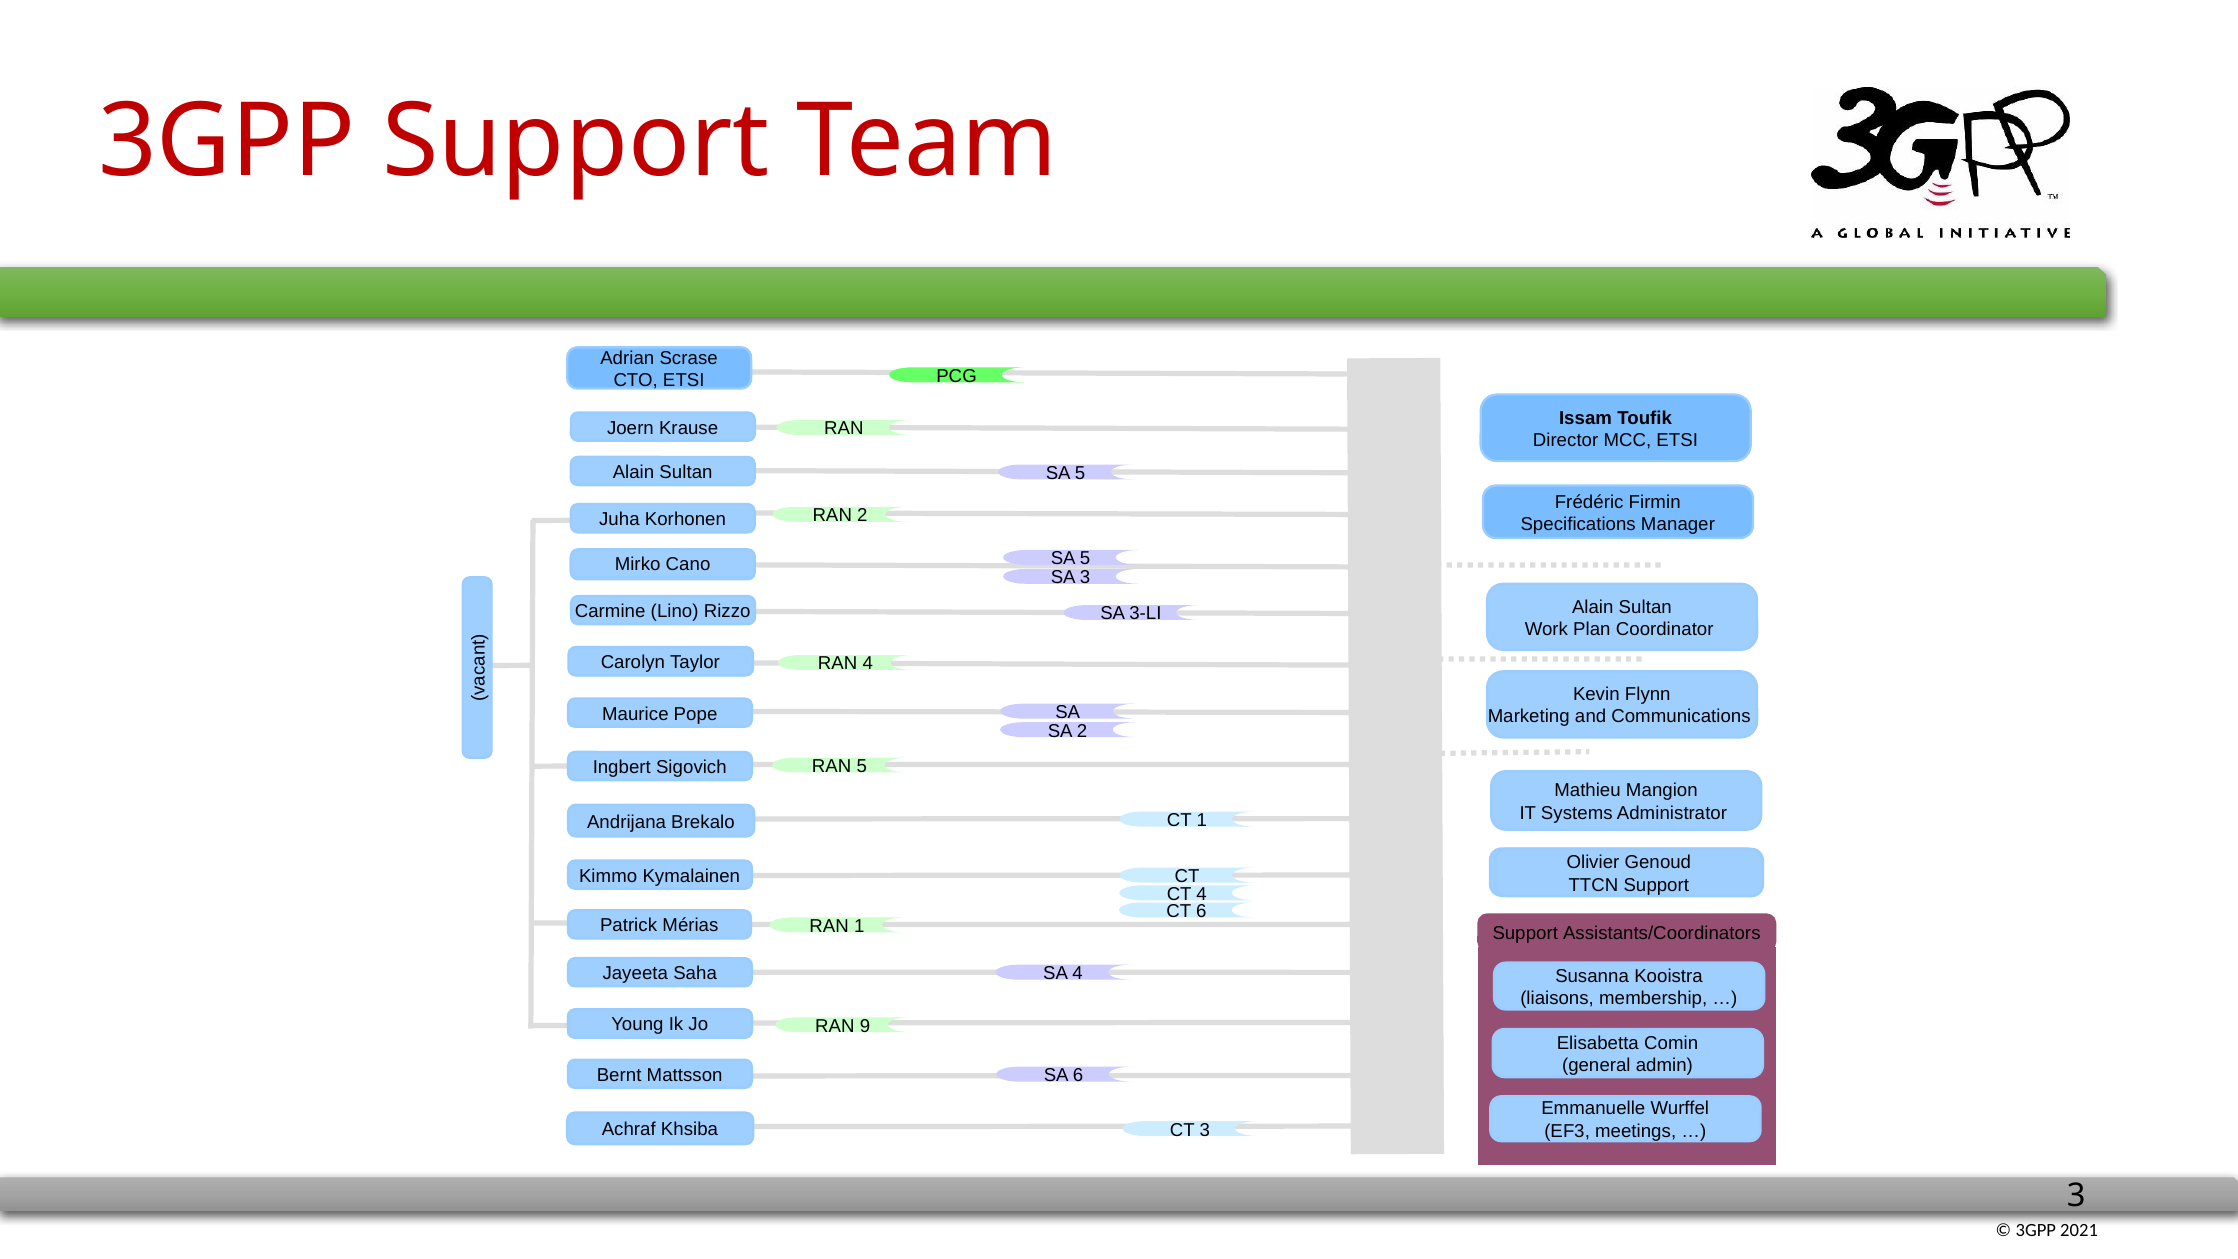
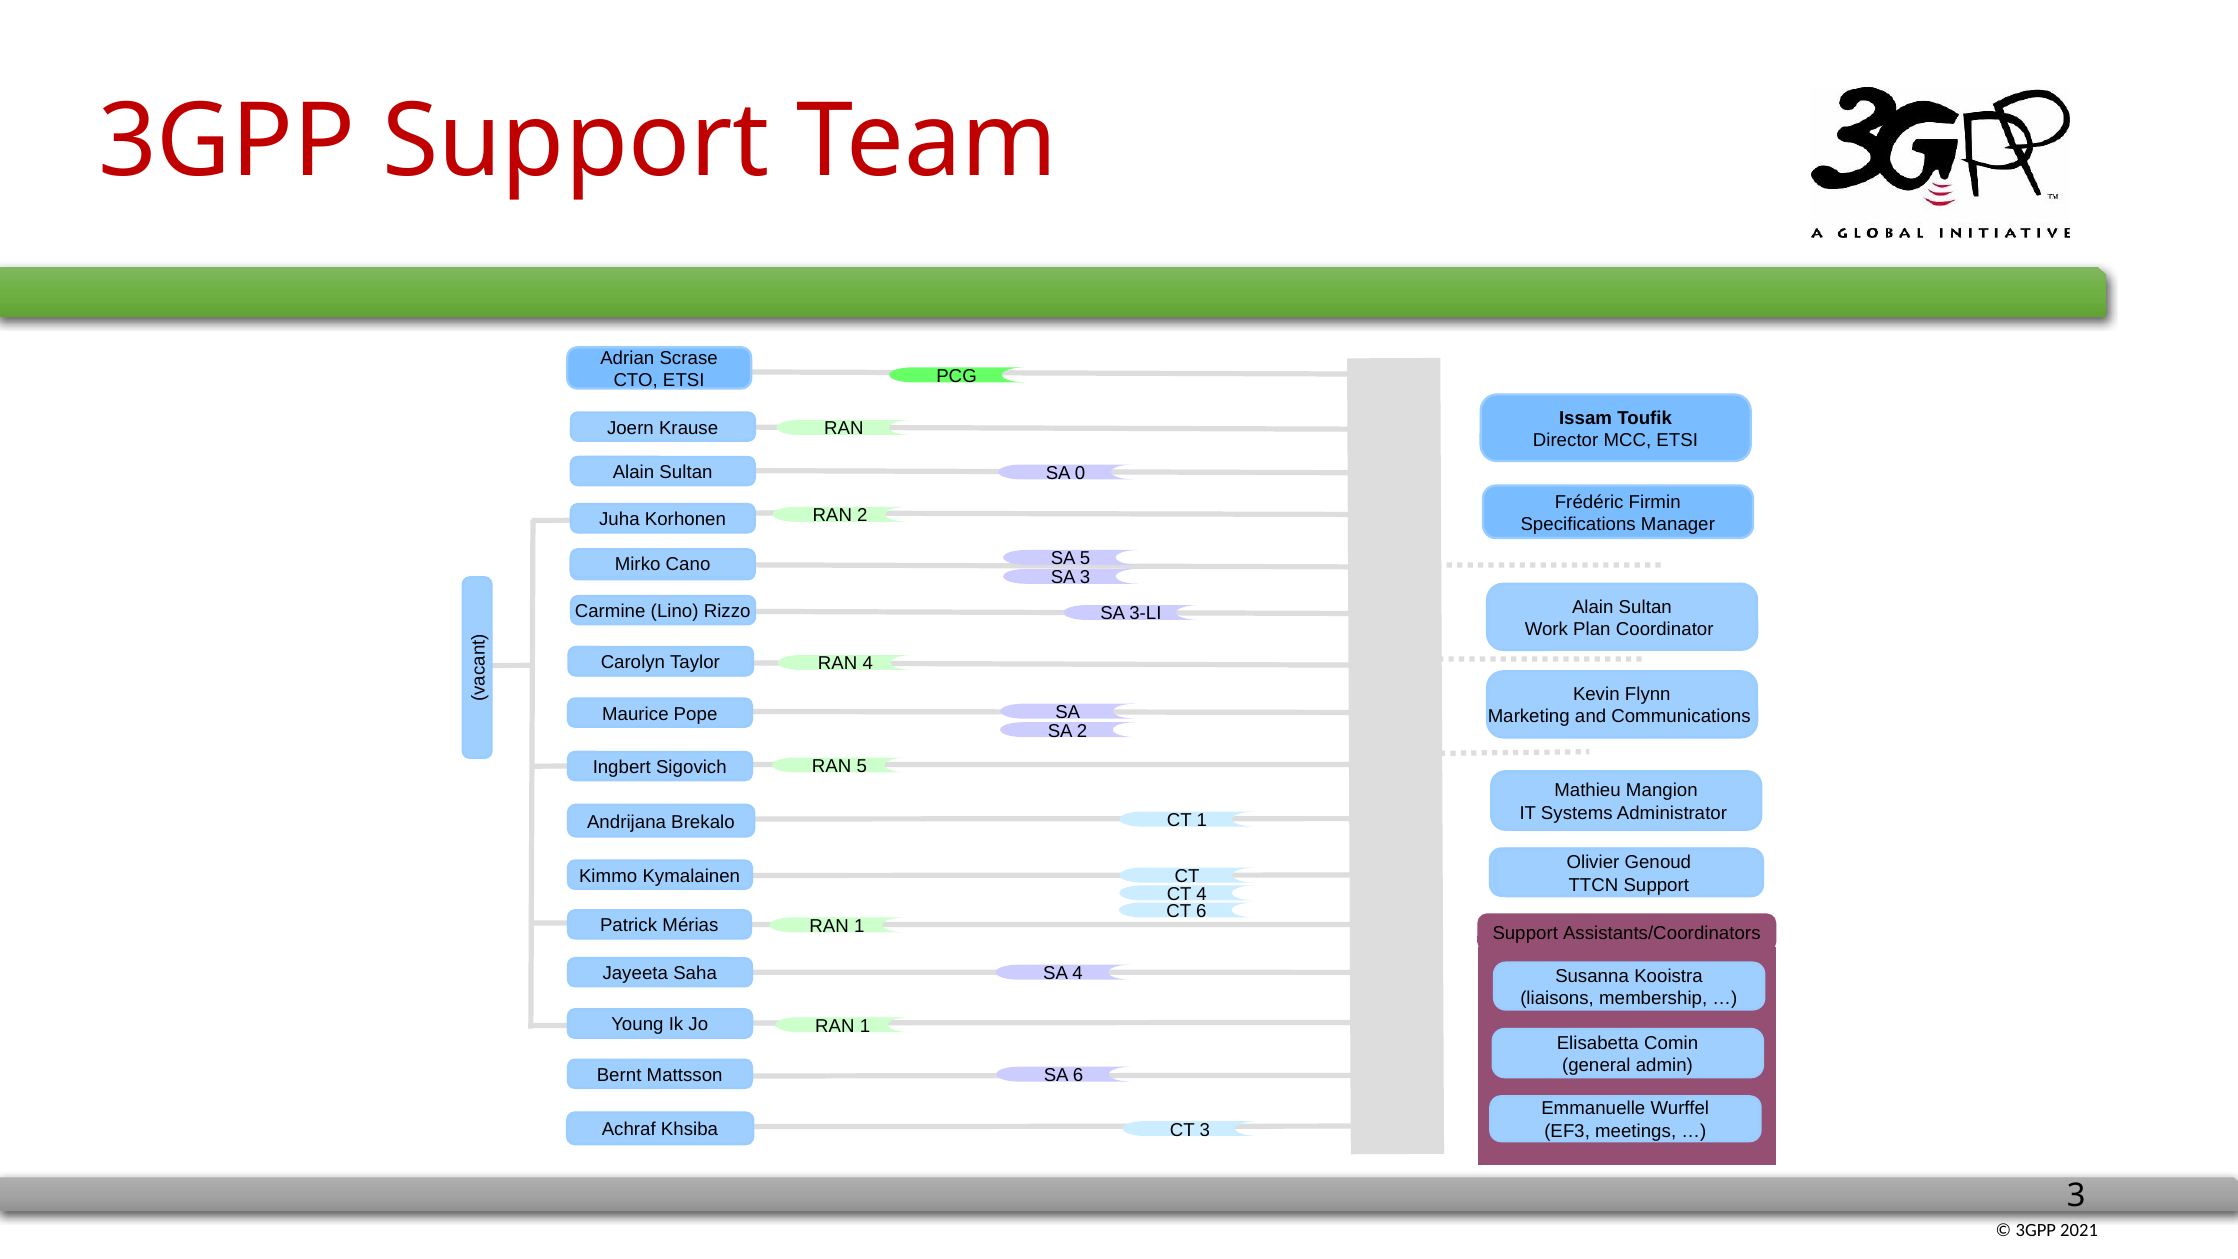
Sultan SA 5: 5 -> 0
9 at (865, 1026): 9 -> 1
